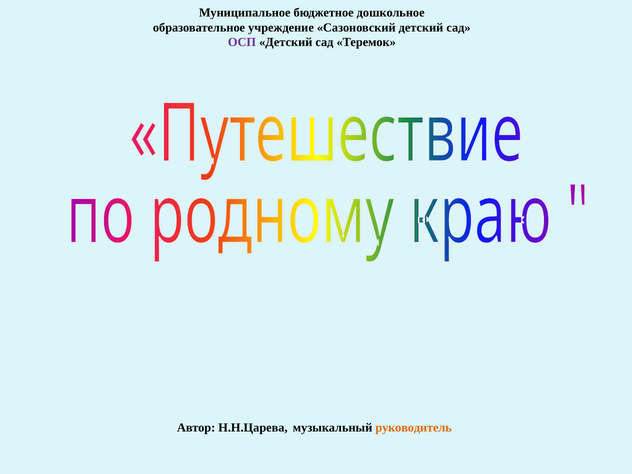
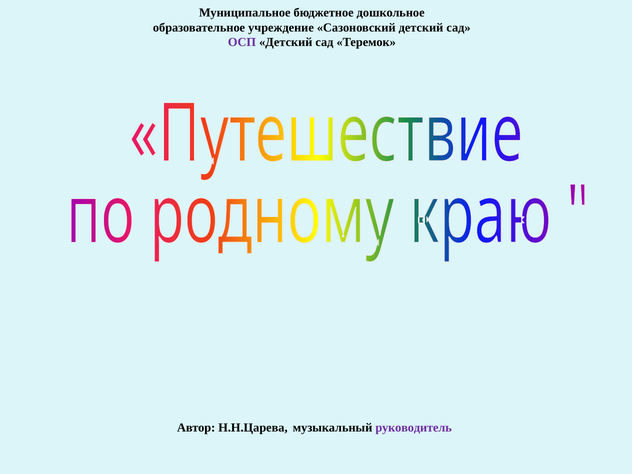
руководитель colour: orange -> purple
